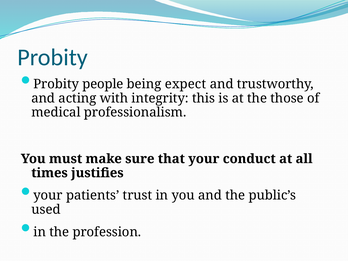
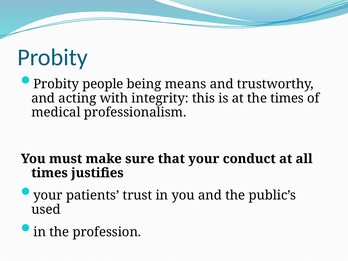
expect: expect -> means
the those: those -> times
